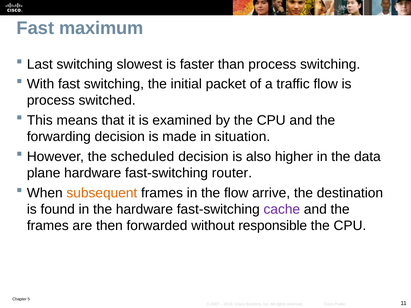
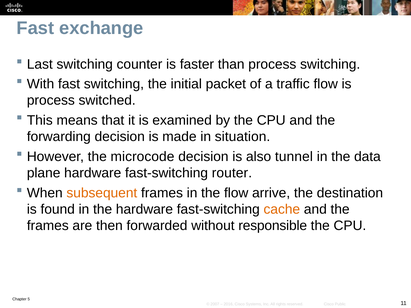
maximum: maximum -> exchange
slowest: slowest -> counter
scheduled: scheduled -> microcode
higher: higher -> tunnel
cache colour: purple -> orange
